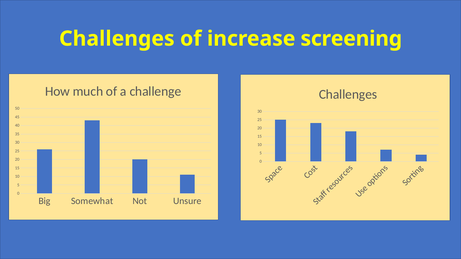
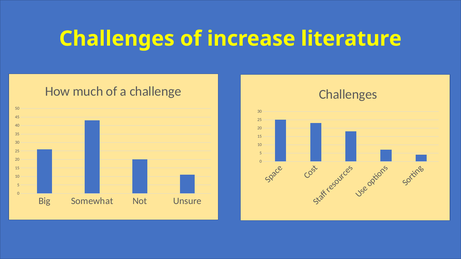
screening: screening -> literature
